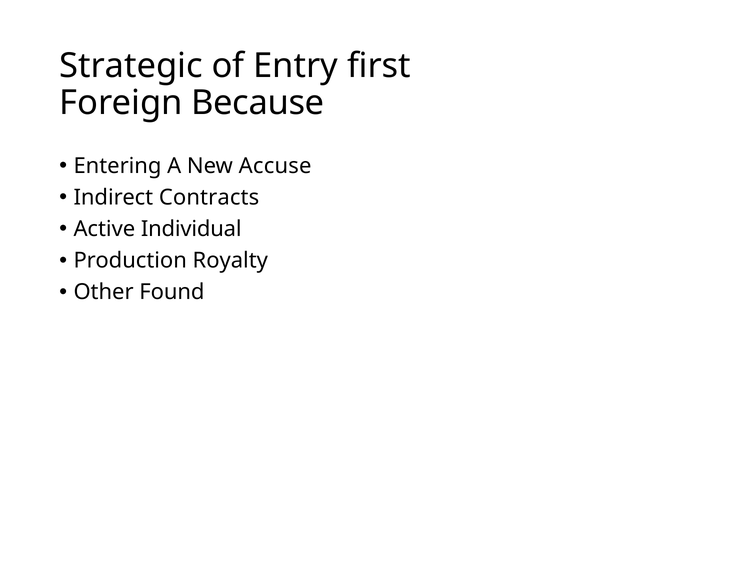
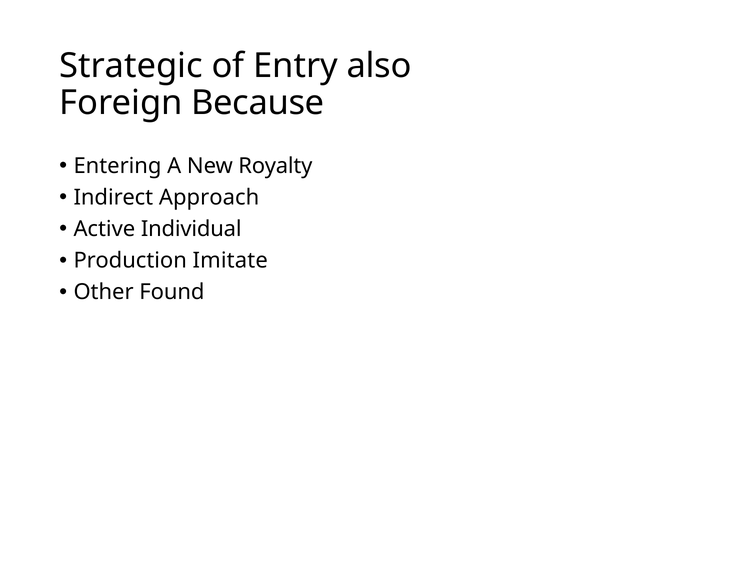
first: first -> also
Accuse: Accuse -> Royalty
Contracts: Contracts -> Approach
Royalty: Royalty -> Imitate
